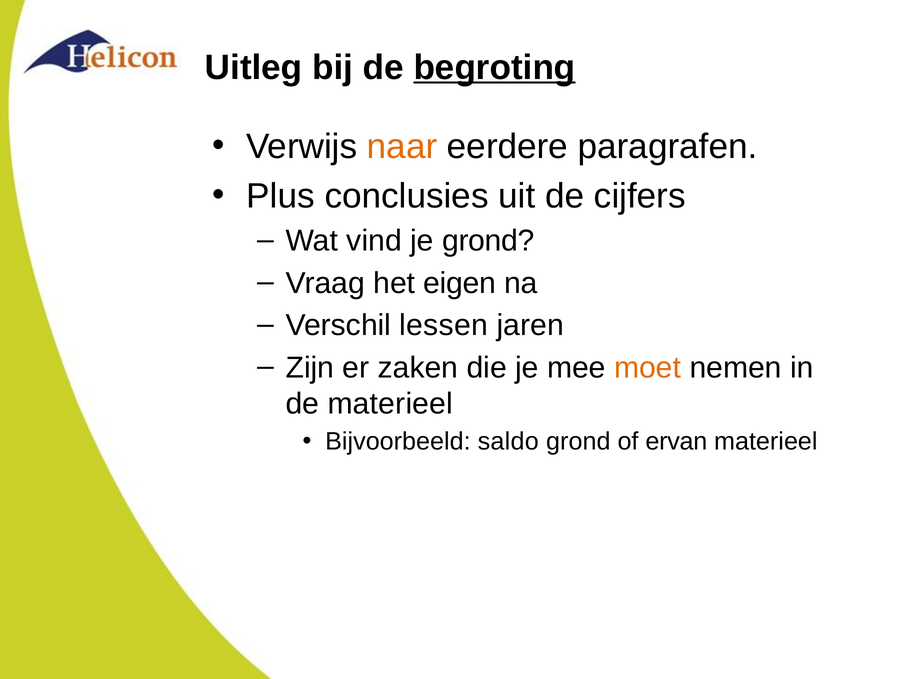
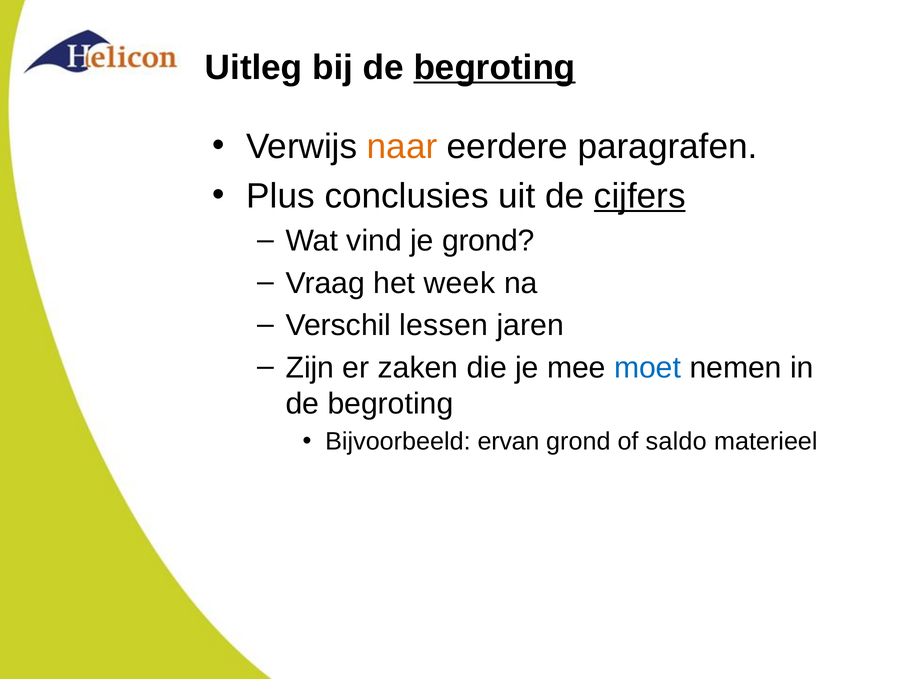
cijfers underline: none -> present
eigen: eigen -> week
moet colour: orange -> blue
materieel at (390, 404): materieel -> begroting
saldo: saldo -> ervan
ervan: ervan -> saldo
